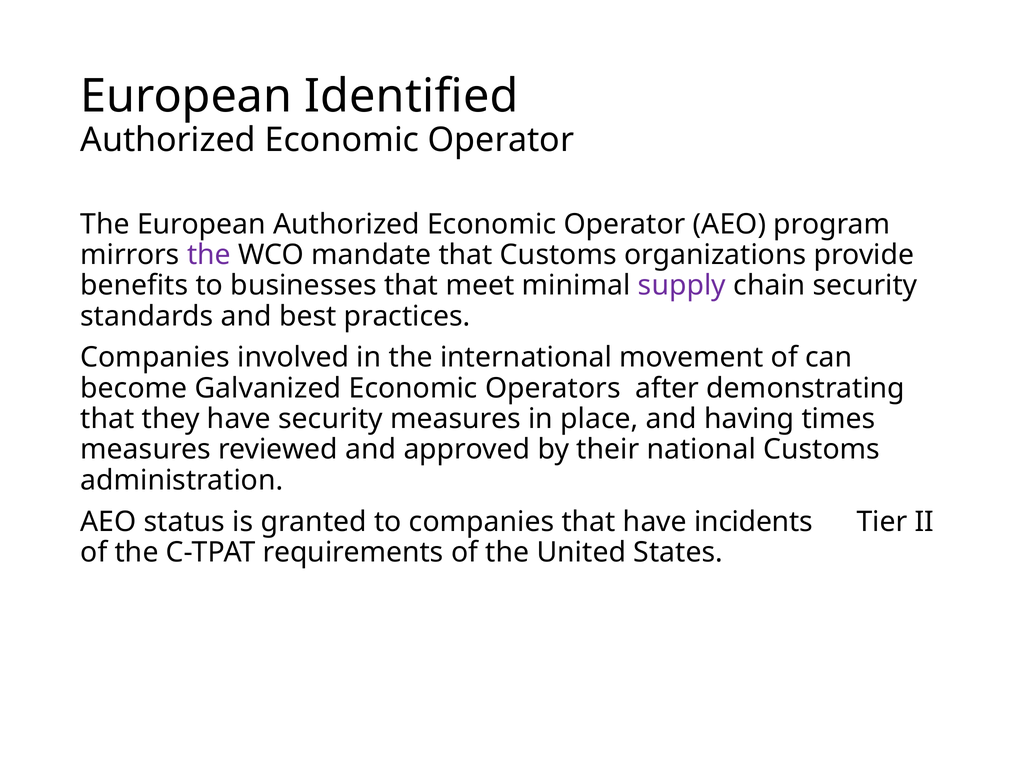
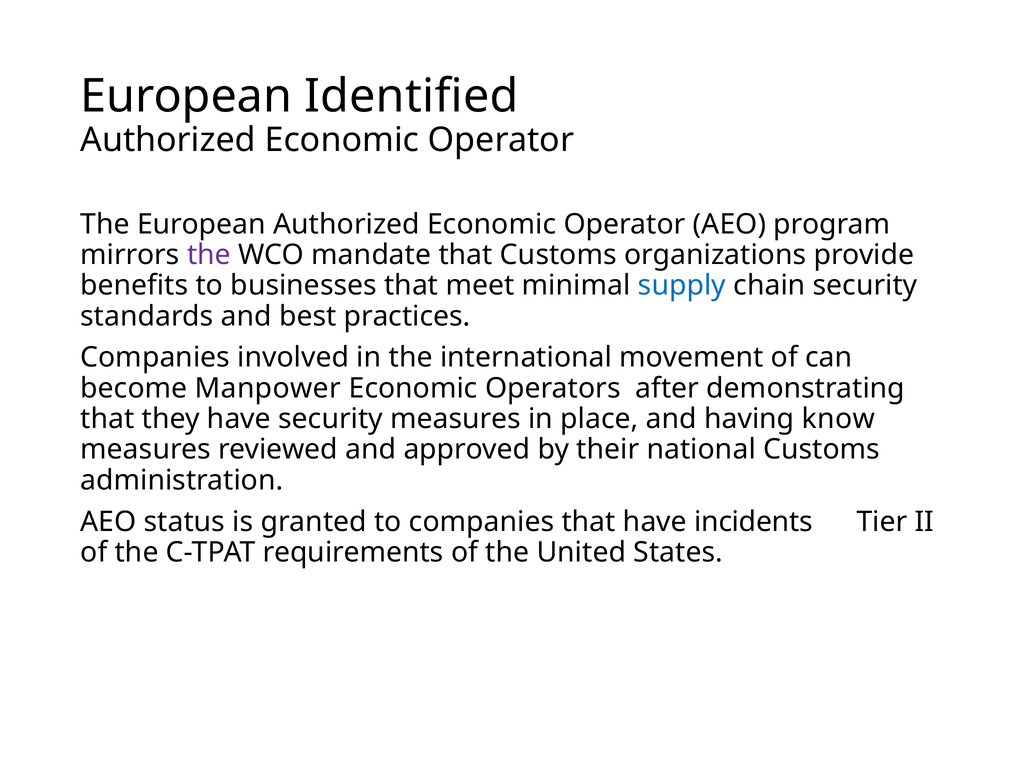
supply colour: purple -> blue
Galvanized: Galvanized -> Manpower
times: times -> know
